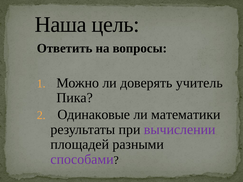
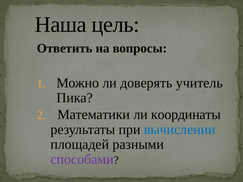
Одинаковые: Одинаковые -> Математики
математики: математики -> координаты
вычислении colour: purple -> blue
